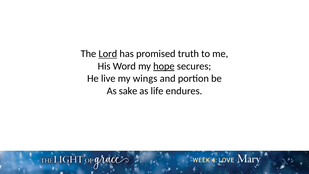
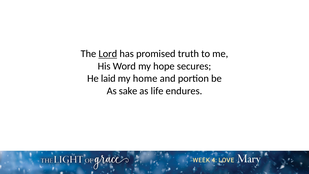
hope underline: present -> none
live: live -> laid
wings: wings -> home
